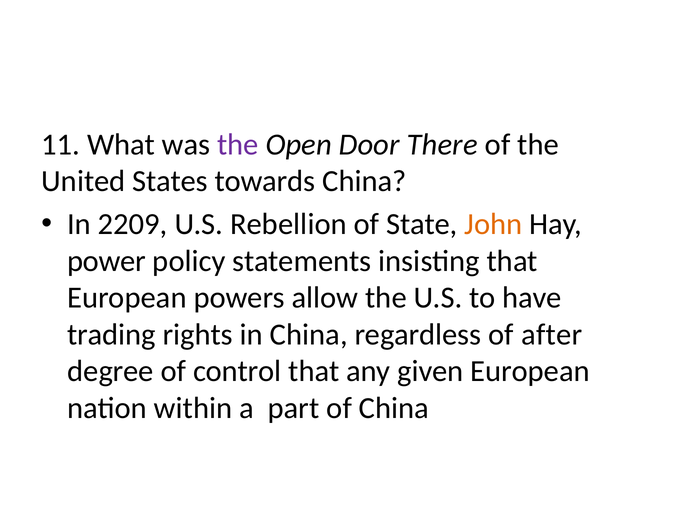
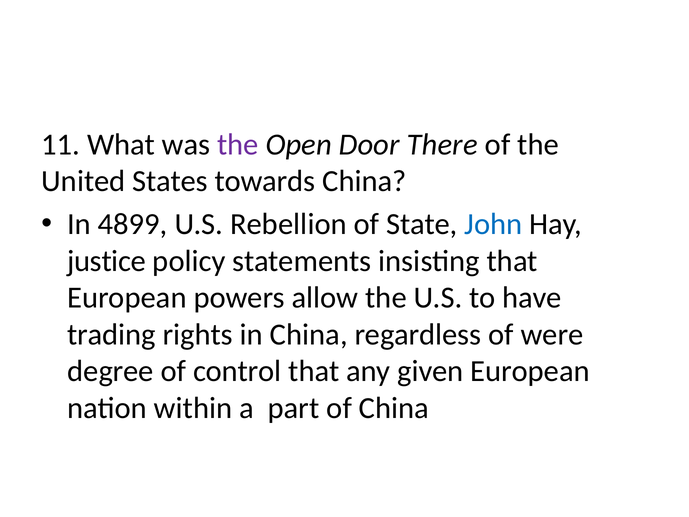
2209: 2209 -> 4899
John colour: orange -> blue
power: power -> justice
after: after -> were
